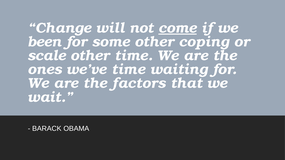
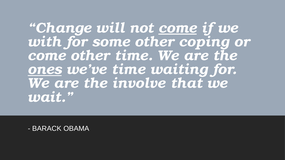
been: been -> with
scale at (47, 56): scale -> come
ones underline: none -> present
factors: factors -> involve
